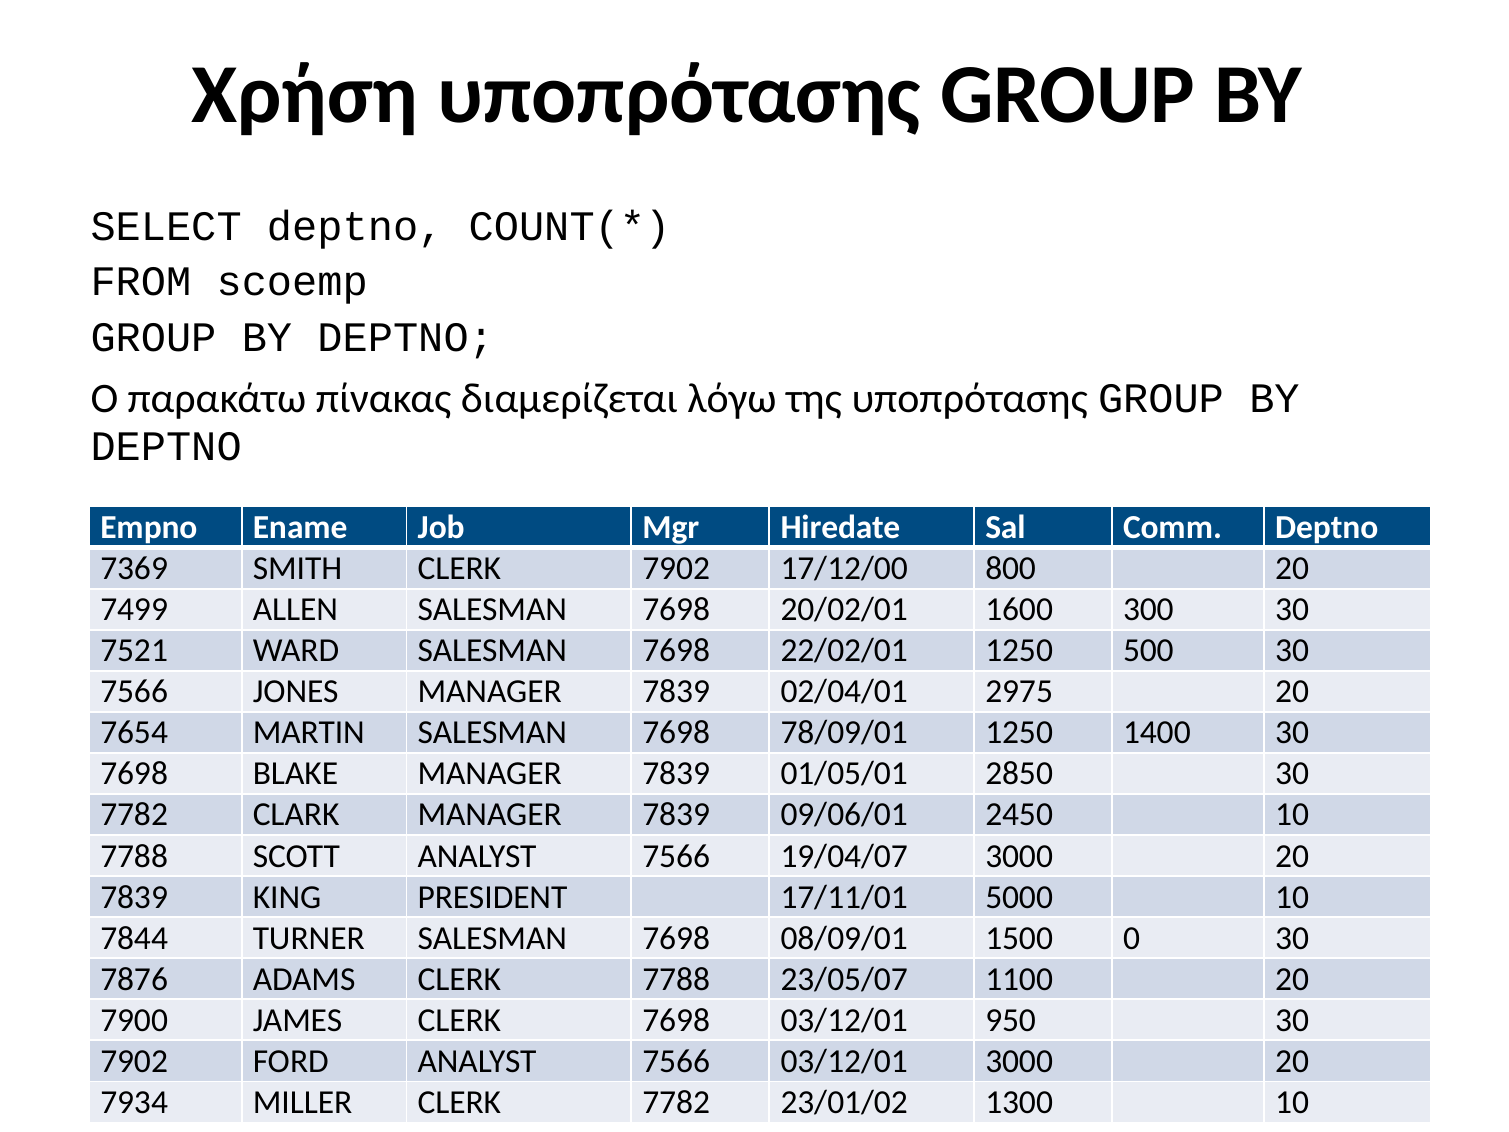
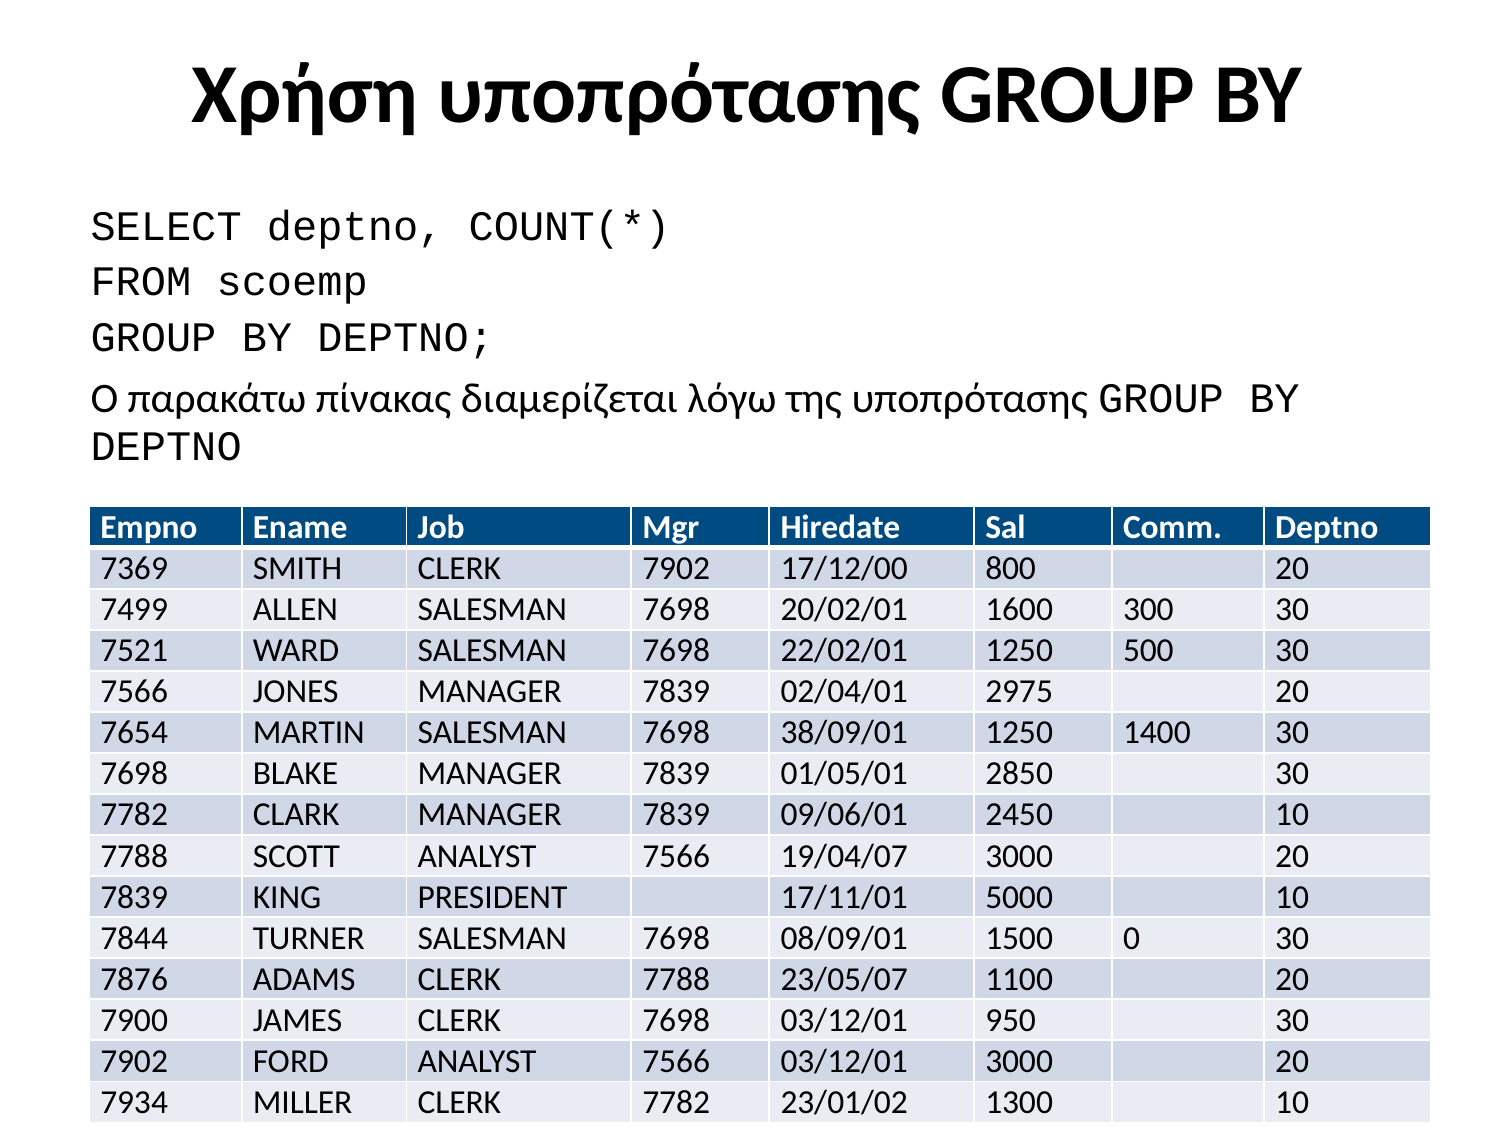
78/09/01: 78/09/01 -> 38/09/01
